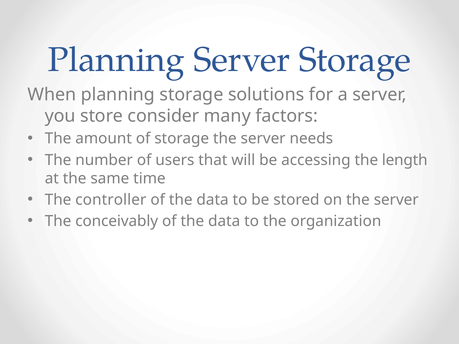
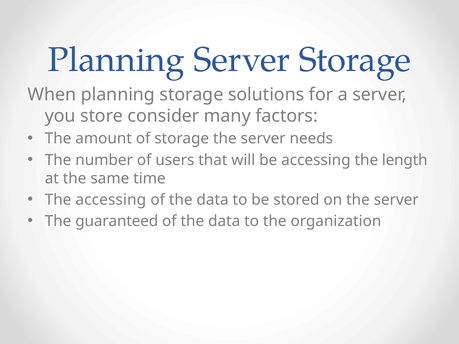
The controller: controller -> accessing
conceivably: conceivably -> guaranteed
